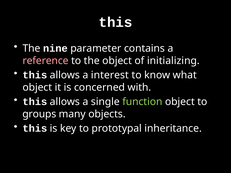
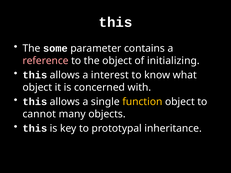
nine: nine -> some
function colour: light green -> yellow
groups: groups -> cannot
